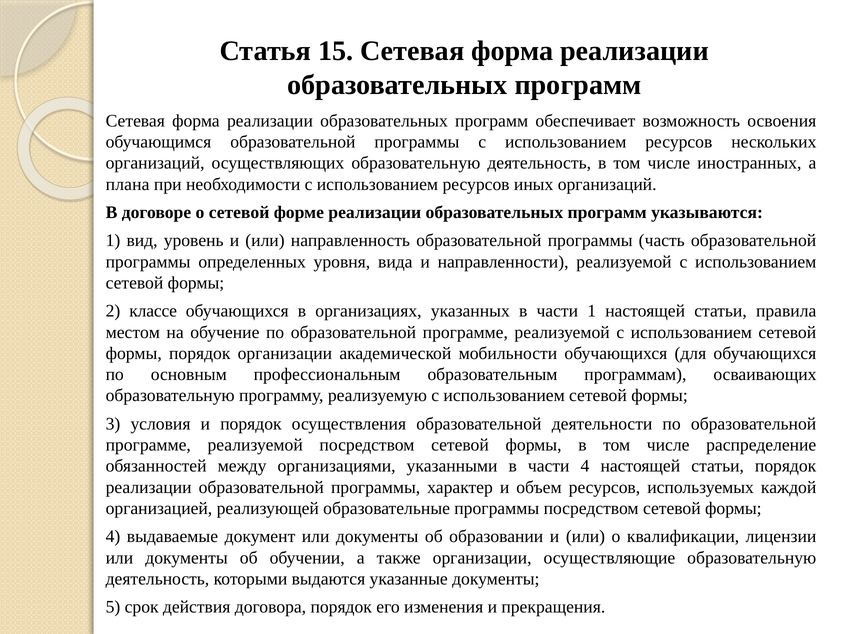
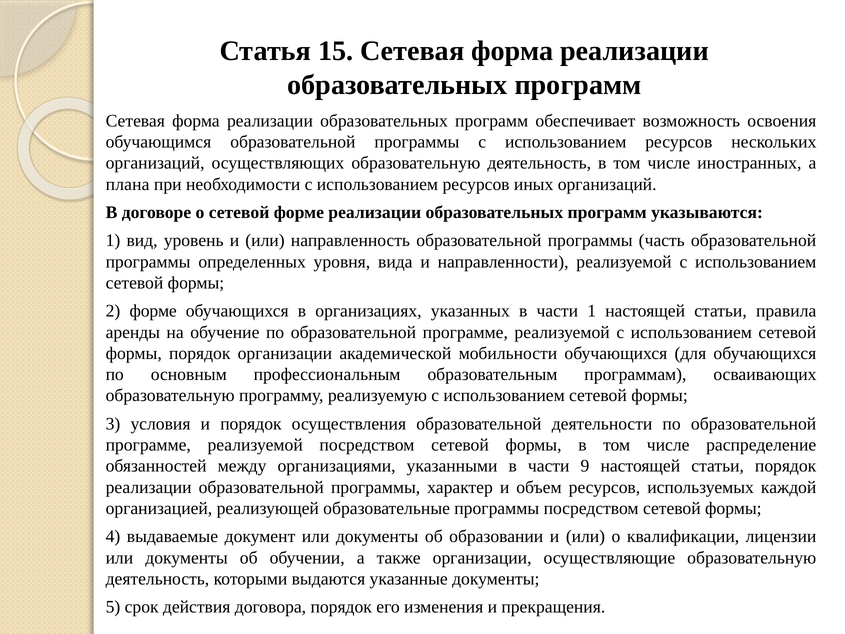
2 классе: классе -> форме
местом: местом -> аренды
части 4: 4 -> 9
